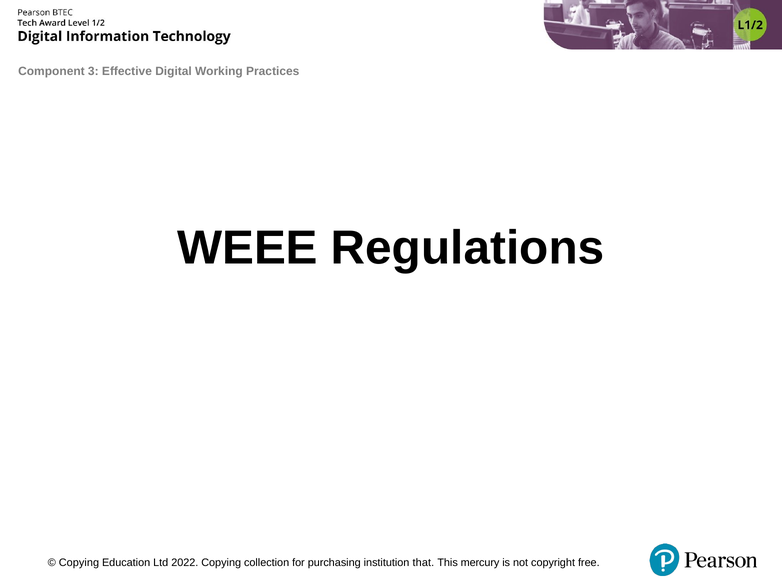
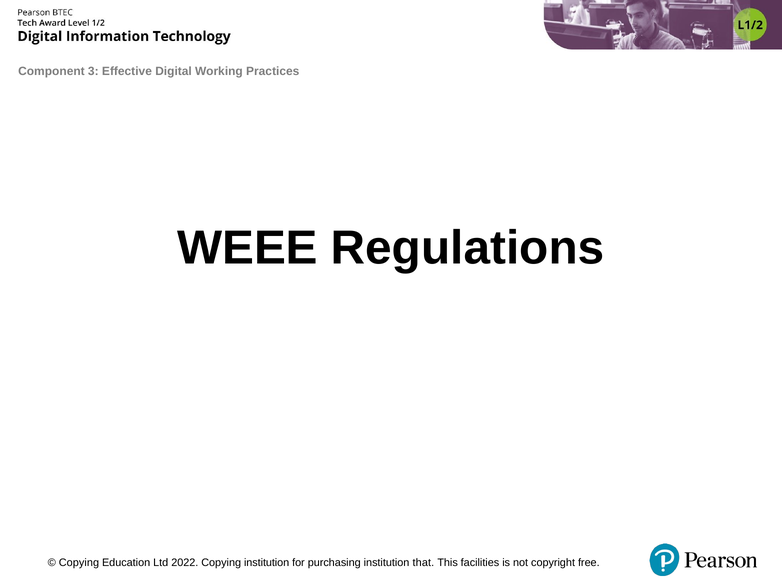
Copying collection: collection -> institution
mercury: mercury -> facilities
